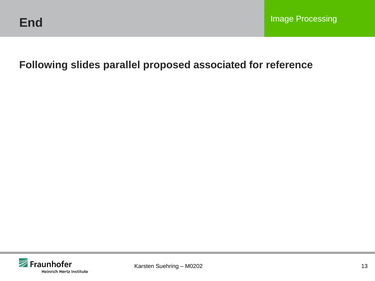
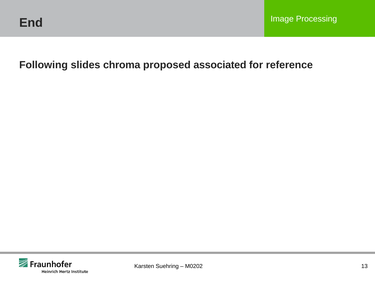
parallel: parallel -> chroma
